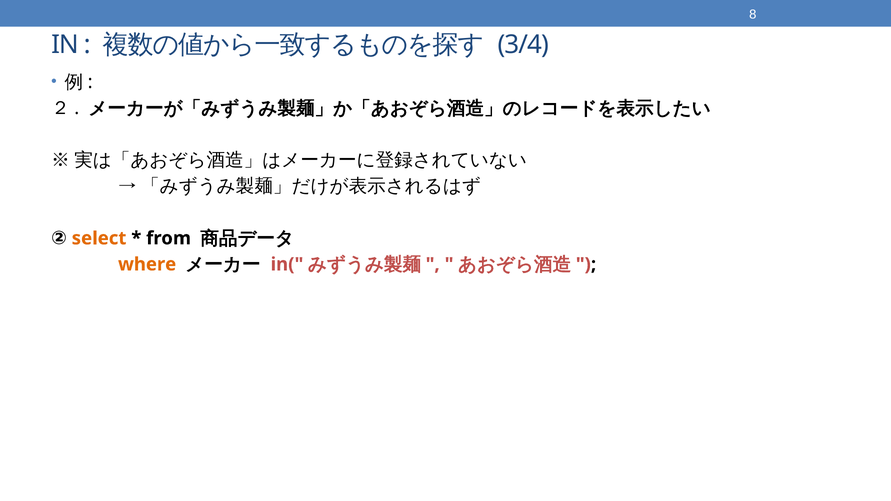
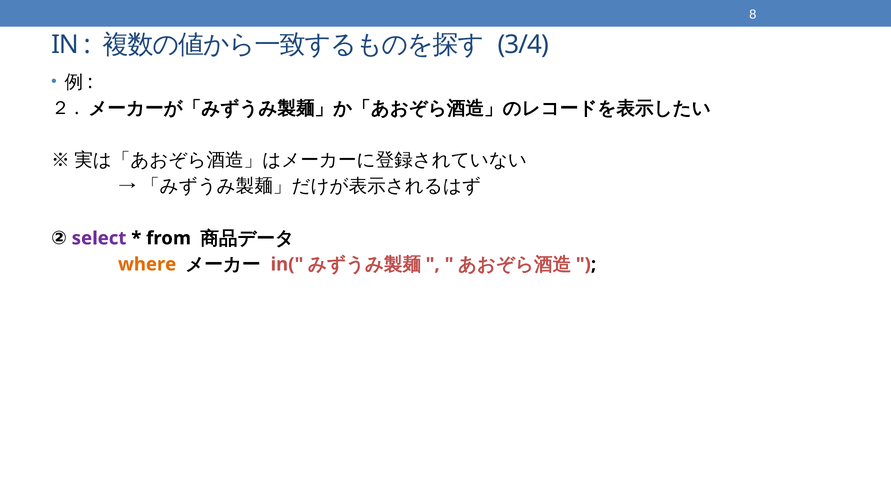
select colour: orange -> purple
